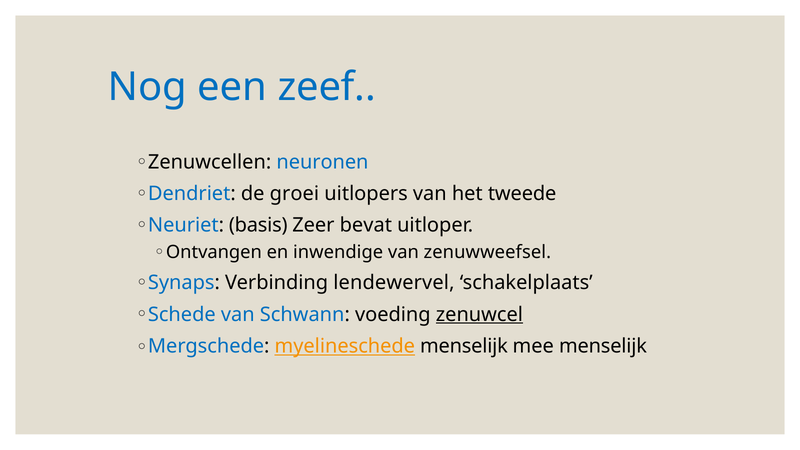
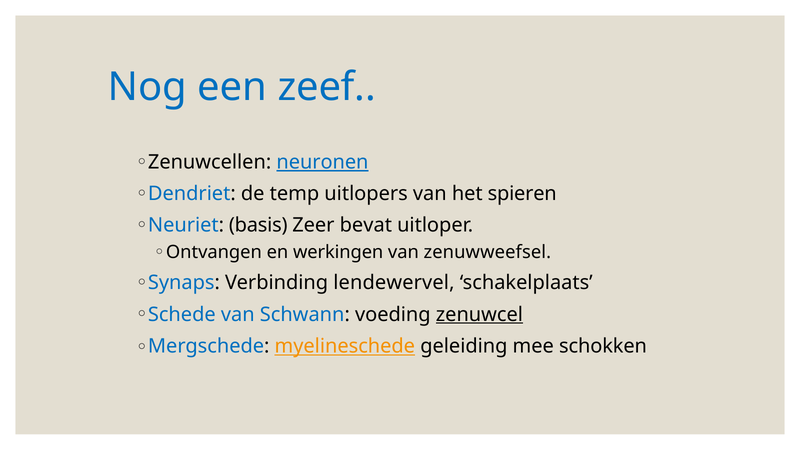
neuronen underline: none -> present
groei: groei -> temp
tweede: tweede -> spieren
inwendige: inwendige -> werkingen
myelineschede menselijk: menselijk -> geleiding
mee menselijk: menselijk -> schokken
